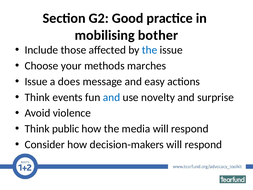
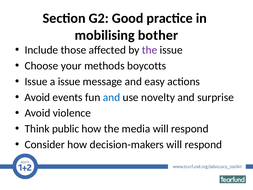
the at (150, 50) colour: blue -> purple
marches: marches -> boycotts
a does: does -> issue
Think at (37, 97): Think -> Avoid
